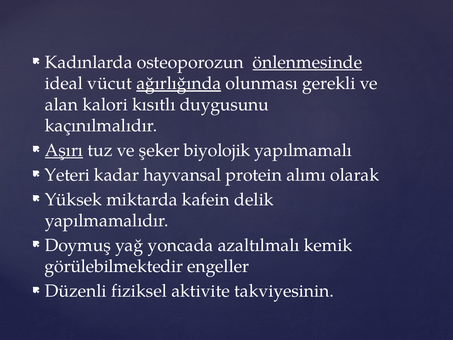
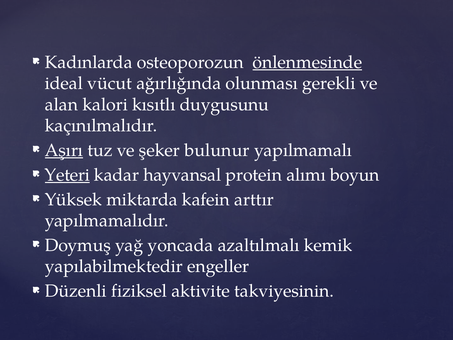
ağırlığında underline: present -> none
biyolojik: biyolojik -> bulunur
Yeteri underline: none -> present
olarak: olarak -> boyun
delik: delik -> arttır
görülebilmektedir: görülebilmektedir -> yapılabilmektedir
